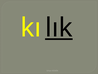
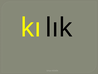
lık underline: present -> none
